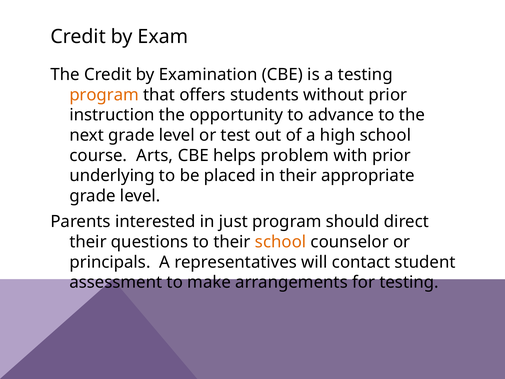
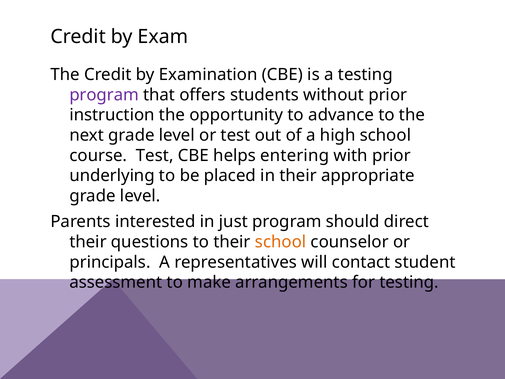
program at (104, 95) colour: orange -> purple
course Arts: Arts -> Test
problem: problem -> entering
